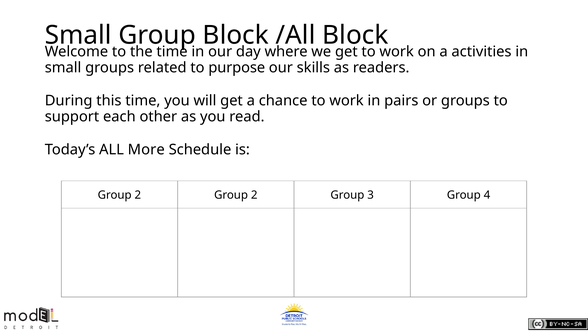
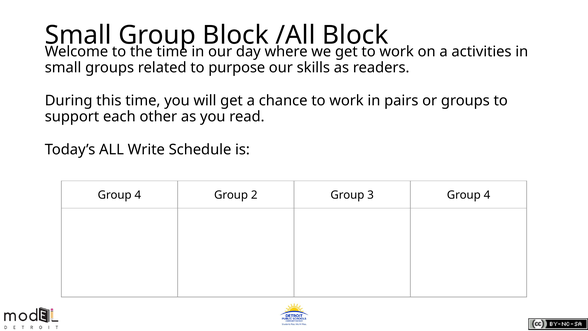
More: More -> Write
2 at (138, 195): 2 -> 4
